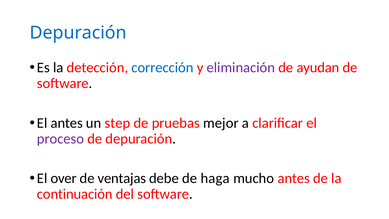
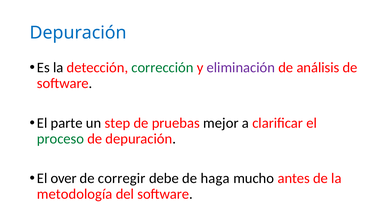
corrección colour: blue -> green
ayudan: ayudan -> análisis
El antes: antes -> parte
proceso colour: purple -> green
ventajas: ventajas -> corregir
continuación: continuación -> metodología
